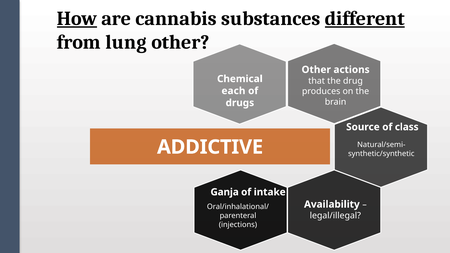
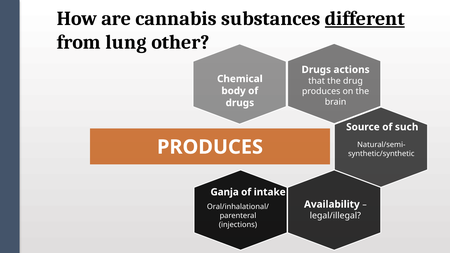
How underline: present -> none
Other at (316, 70): Other -> Drugs
each: each -> body
class: class -> such
ADDICTIVE at (210, 147): ADDICTIVE -> PRODUCES
